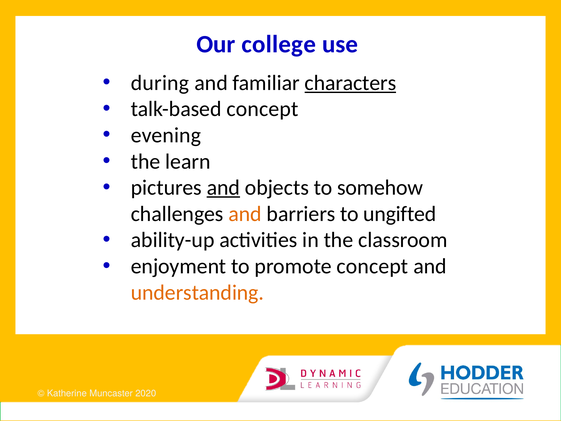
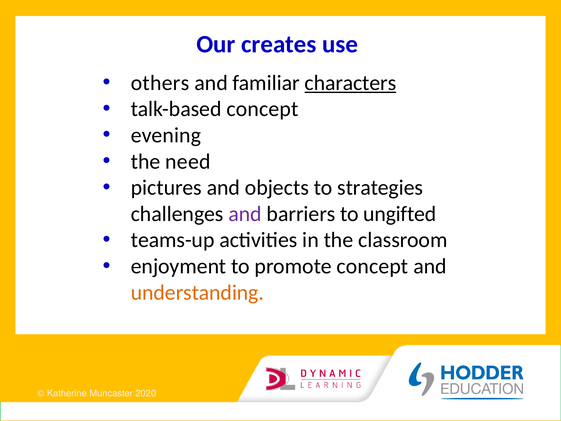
college: college -> creates
during: during -> others
learn: learn -> need
and at (223, 188) underline: present -> none
somehow: somehow -> strategies
and at (245, 214) colour: orange -> purple
ability-up: ability-up -> teams-up
